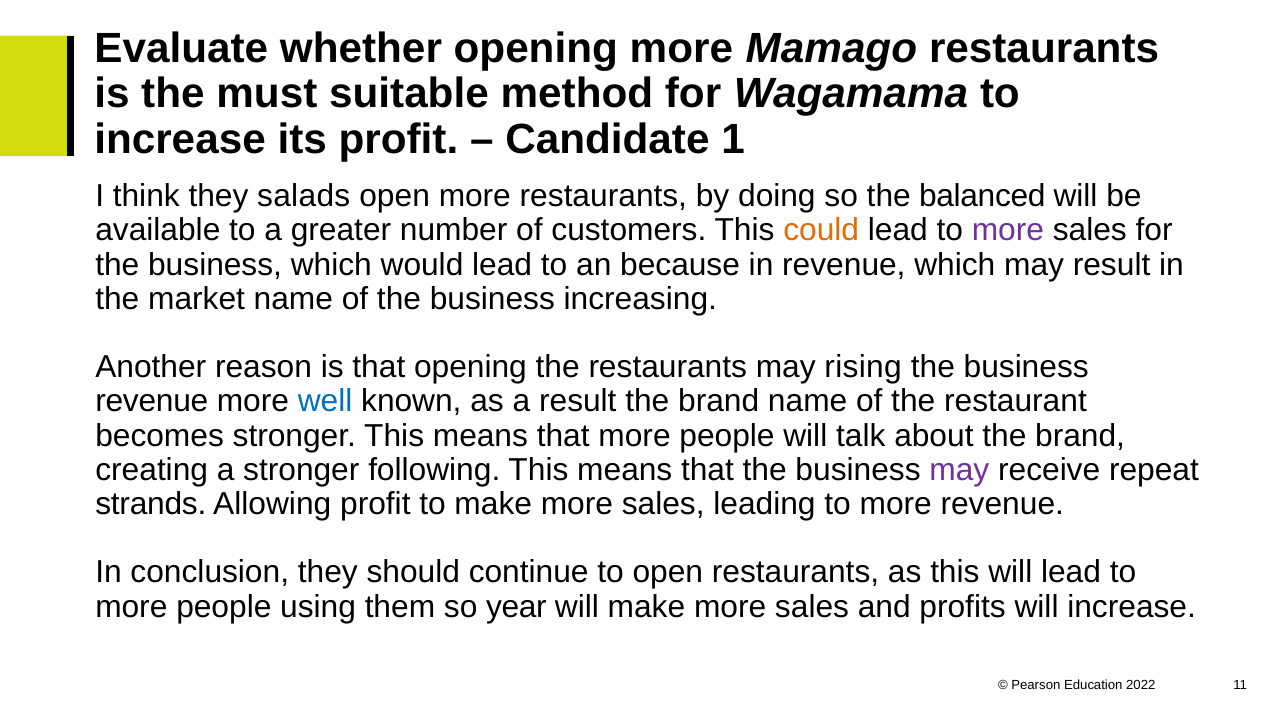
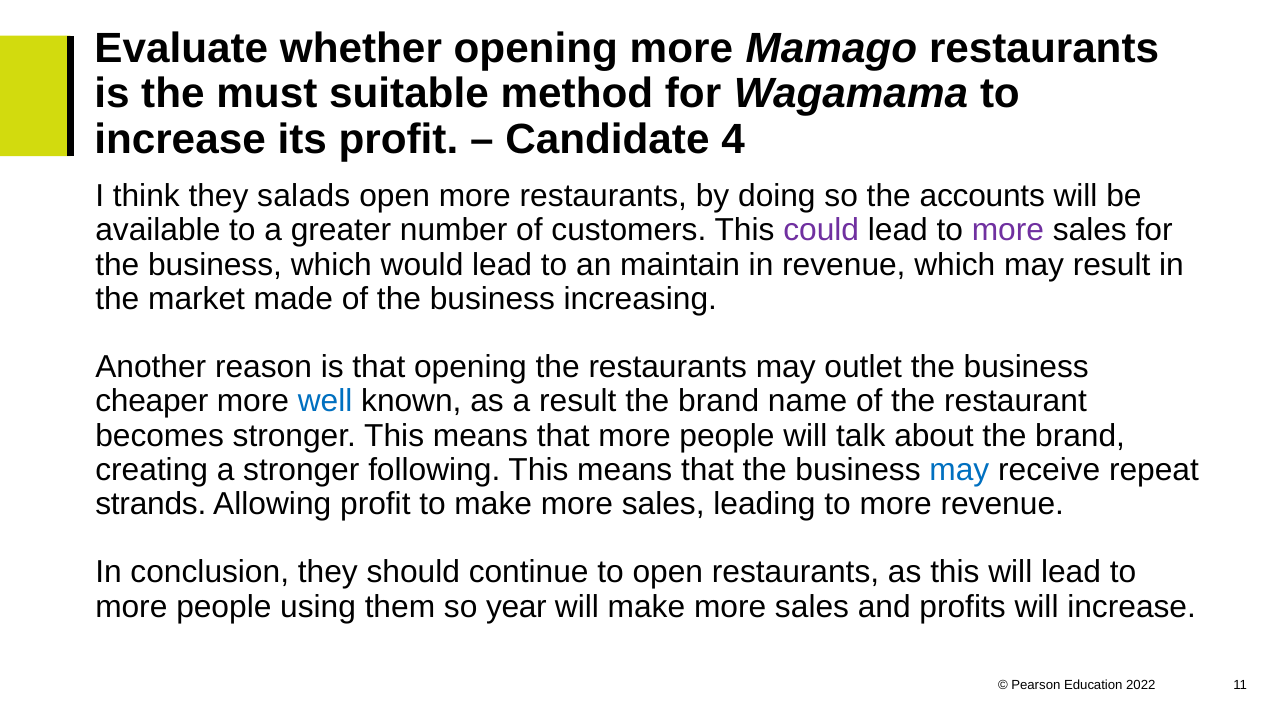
1: 1 -> 4
balanced: balanced -> accounts
could colour: orange -> purple
because: because -> maintain
market name: name -> made
rising: rising -> outlet
revenue at (152, 402): revenue -> cheaper
may at (959, 470) colour: purple -> blue
